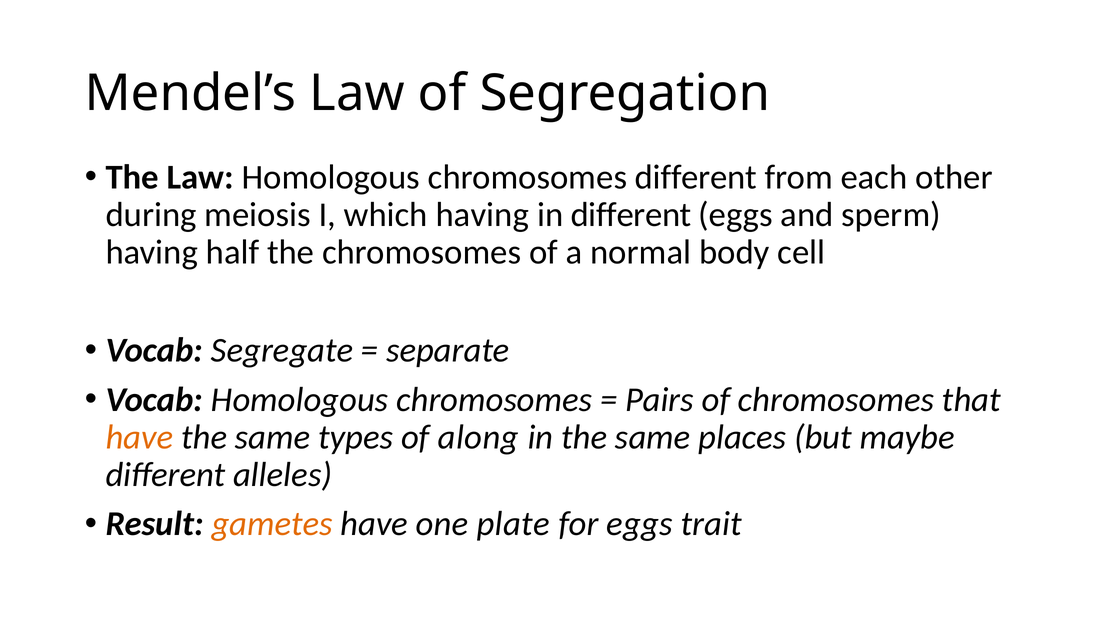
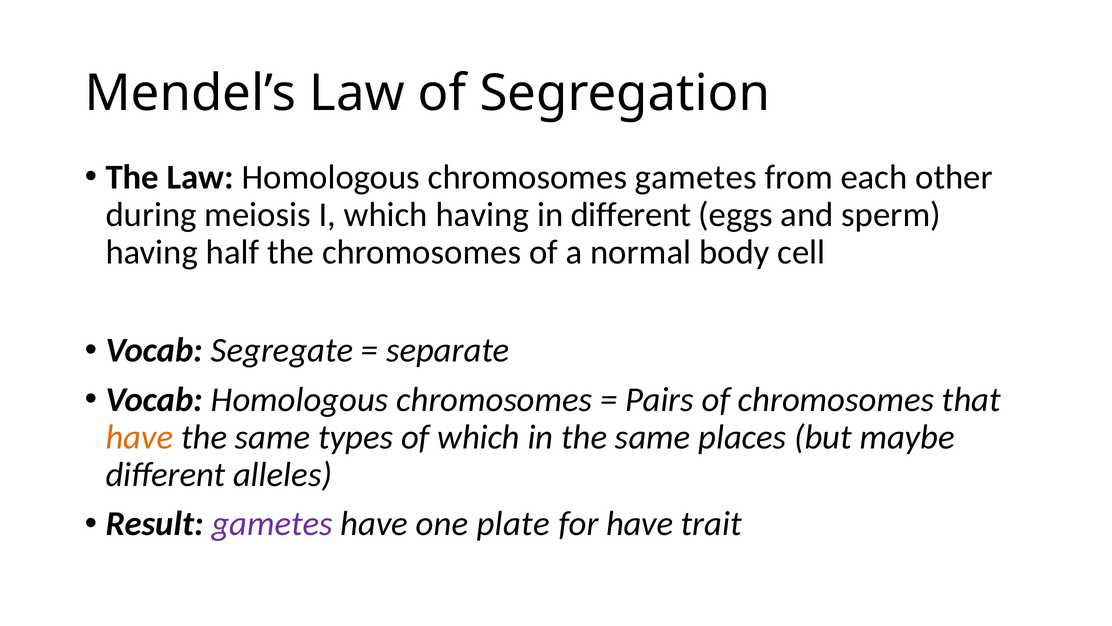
chromosomes different: different -> gametes
of along: along -> which
gametes at (272, 524) colour: orange -> purple
for eggs: eggs -> have
